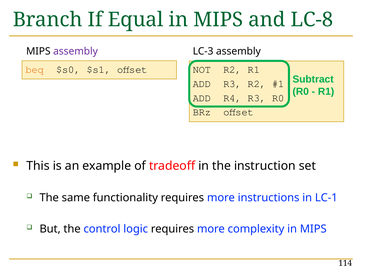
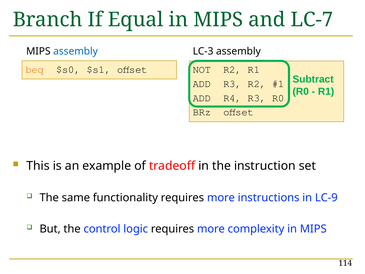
LC-8: LC-8 -> LC-7
assembly at (76, 51) colour: purple -> blue
LC-1: LC-1 -> LC-9
